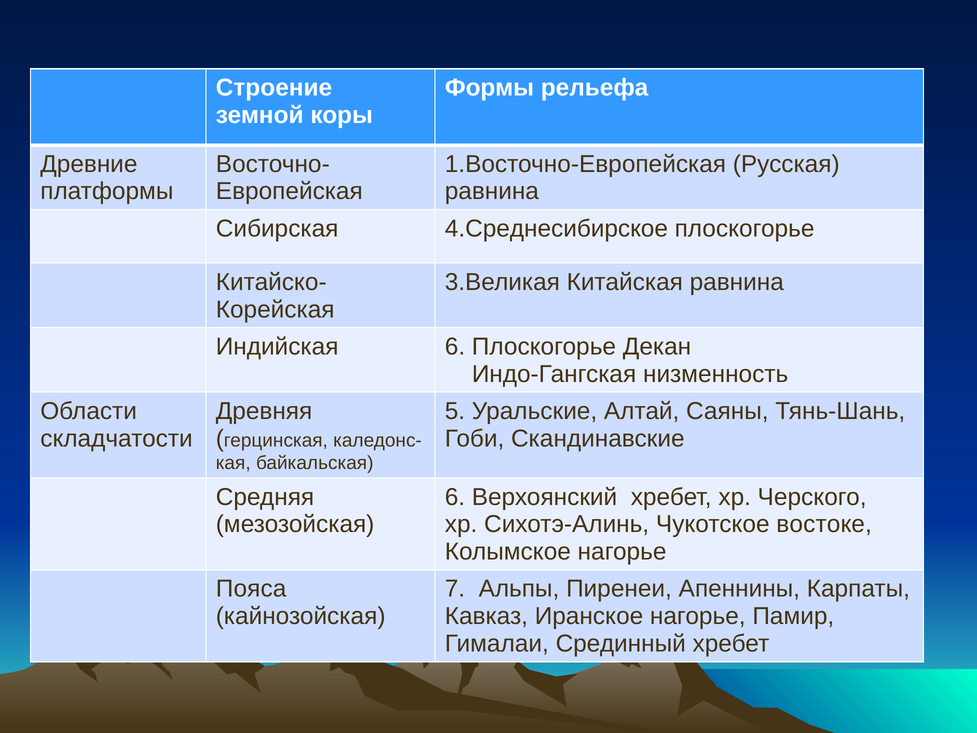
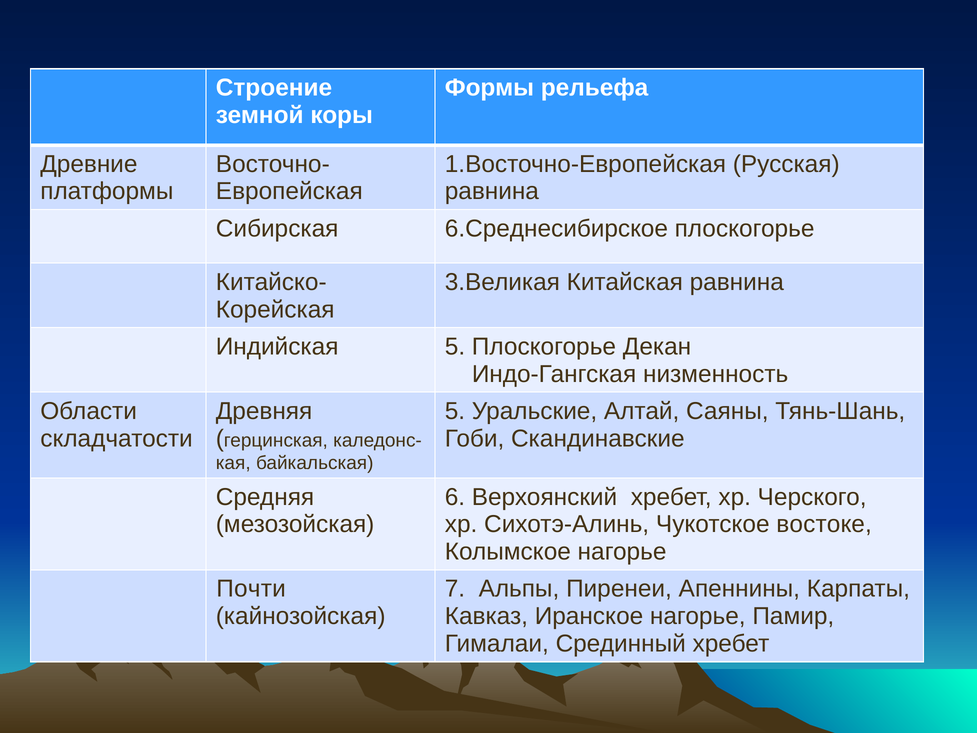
4.Среднесибирское: 4.Среднесибирское -> 6.Среднесибирское
Индийская 6: 6 -> 5
Пояса: Пояса -> Почти
